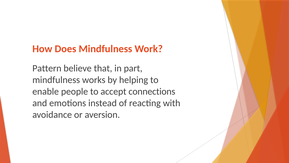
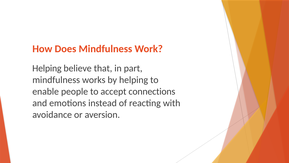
Pattern at (47, 68): Pattern -> Helping
